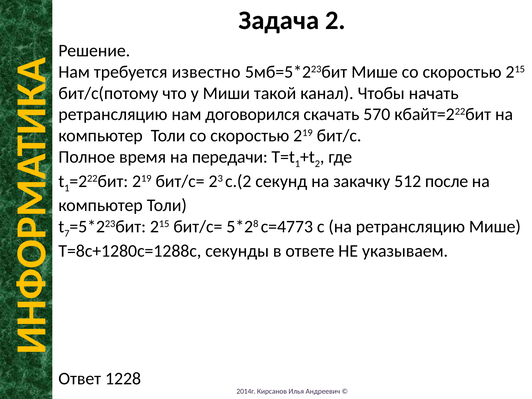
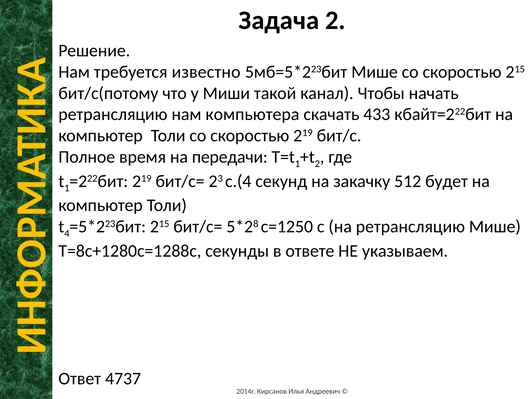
договорился: договорился -> компьютера
570: 570 -> 433
с.(2: с.(2 -> с.(4
после: после -> будет
7: 7 -> 4
с=4773: с=4773 -> с=1250
1228: 1228 -> 4737
